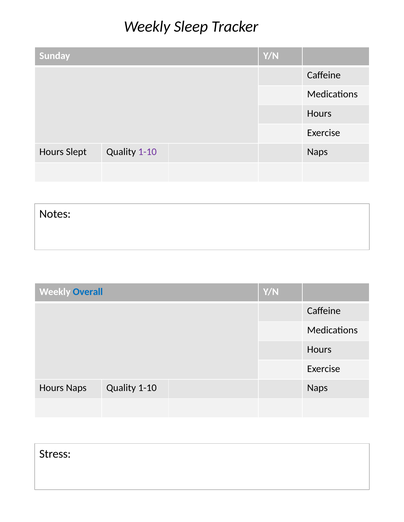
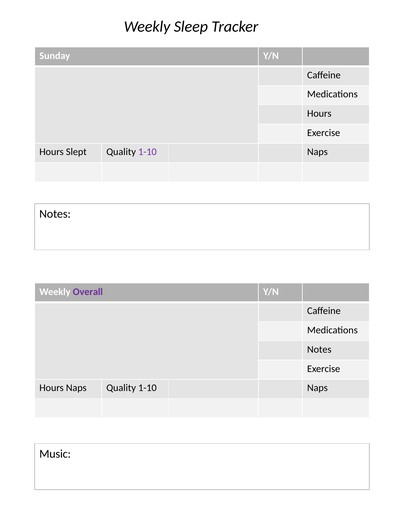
Overall colour: blue -> purple
Hours at (319, 350): Hours -> Notes
Stress: Stress -> Music
